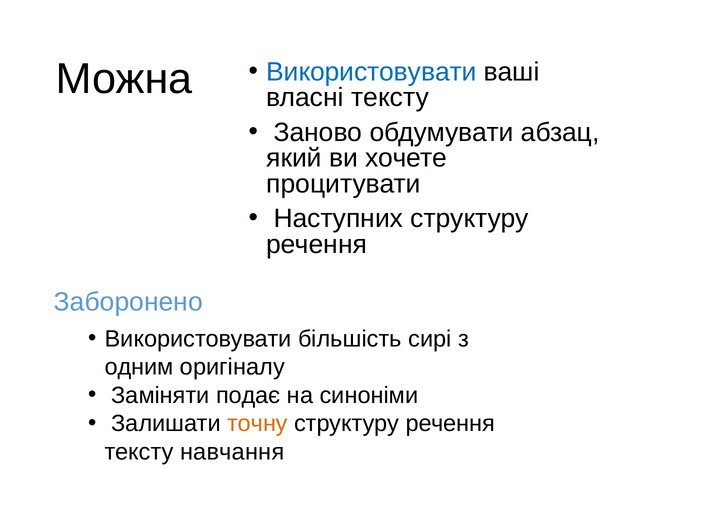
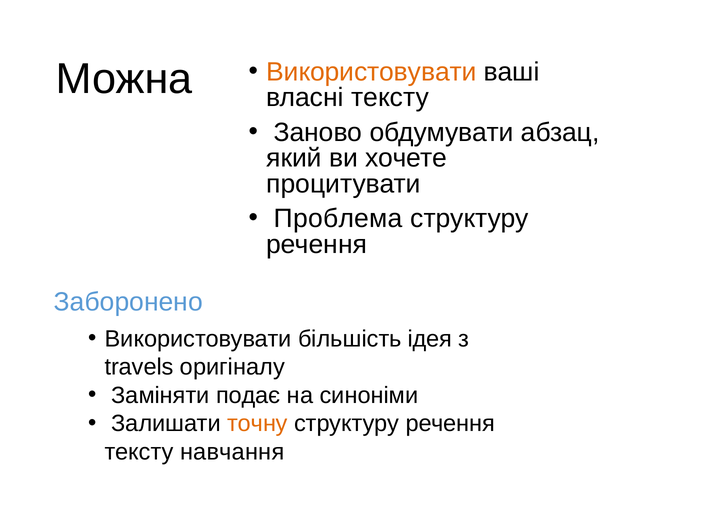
Використовувати at (371, 72) colour: blue -> orange
Наступних: Наступних -> Проблема
сирі: сирі -> ідея
одним: одним -> travels
